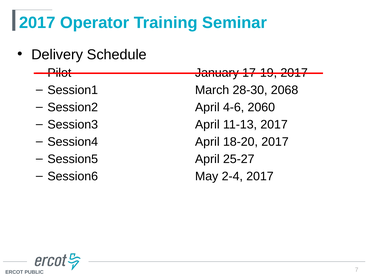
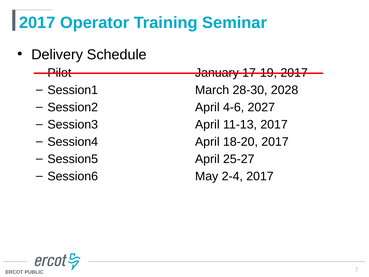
2068: 2068 -> 2028
2060: 2060 -> 2027
